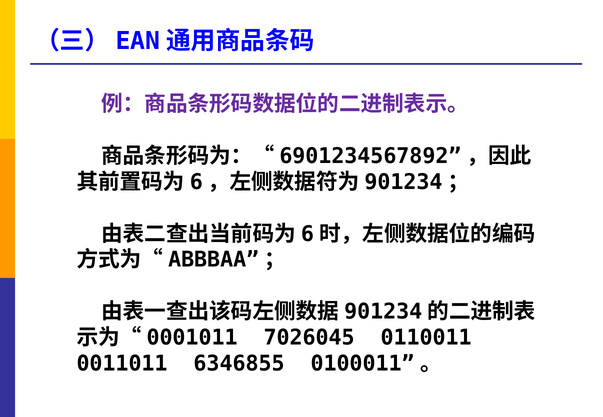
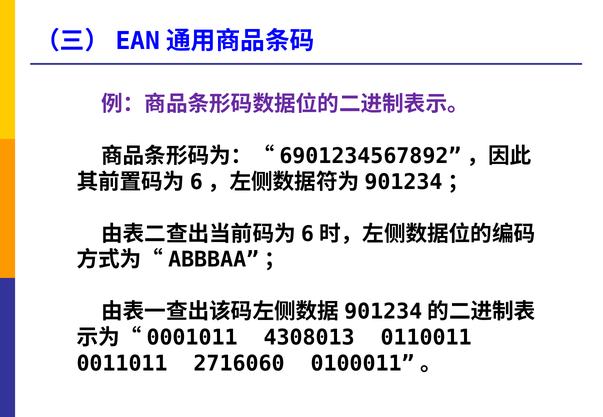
7026045: 7026045 -> 4308013
6346855: 6346855 -> 2716060
